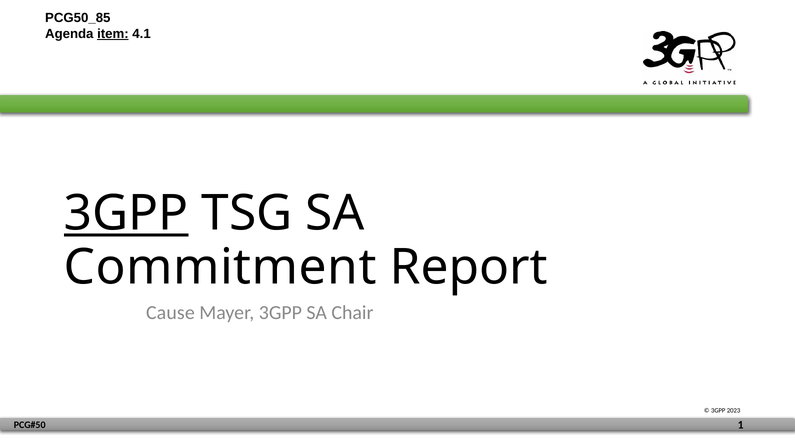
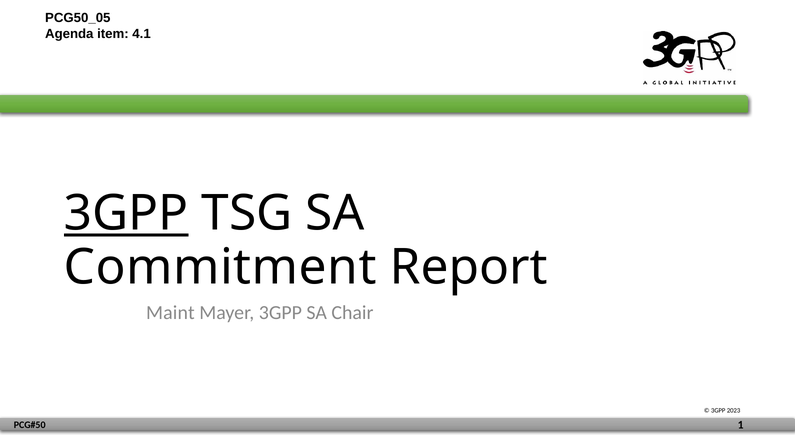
PCG50_85: PCG50_85 -> PCG50_05
item underline: present -> none
Cause: Cause -> Maint
